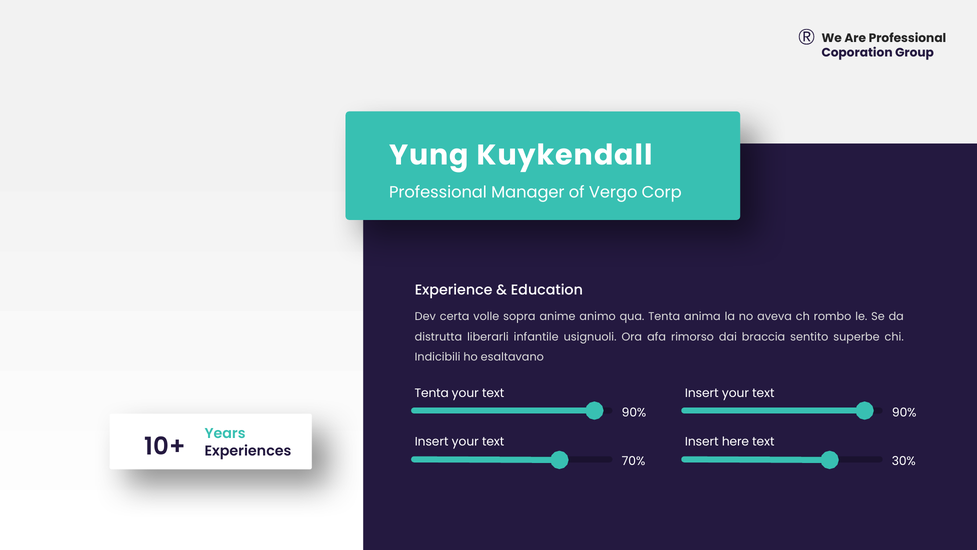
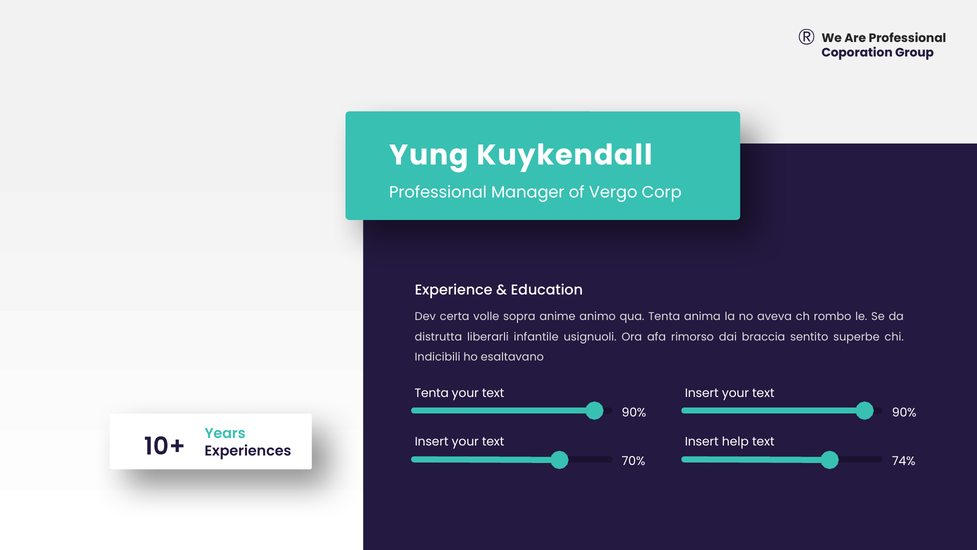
here: here -> help
30%: 30% -> 74%
